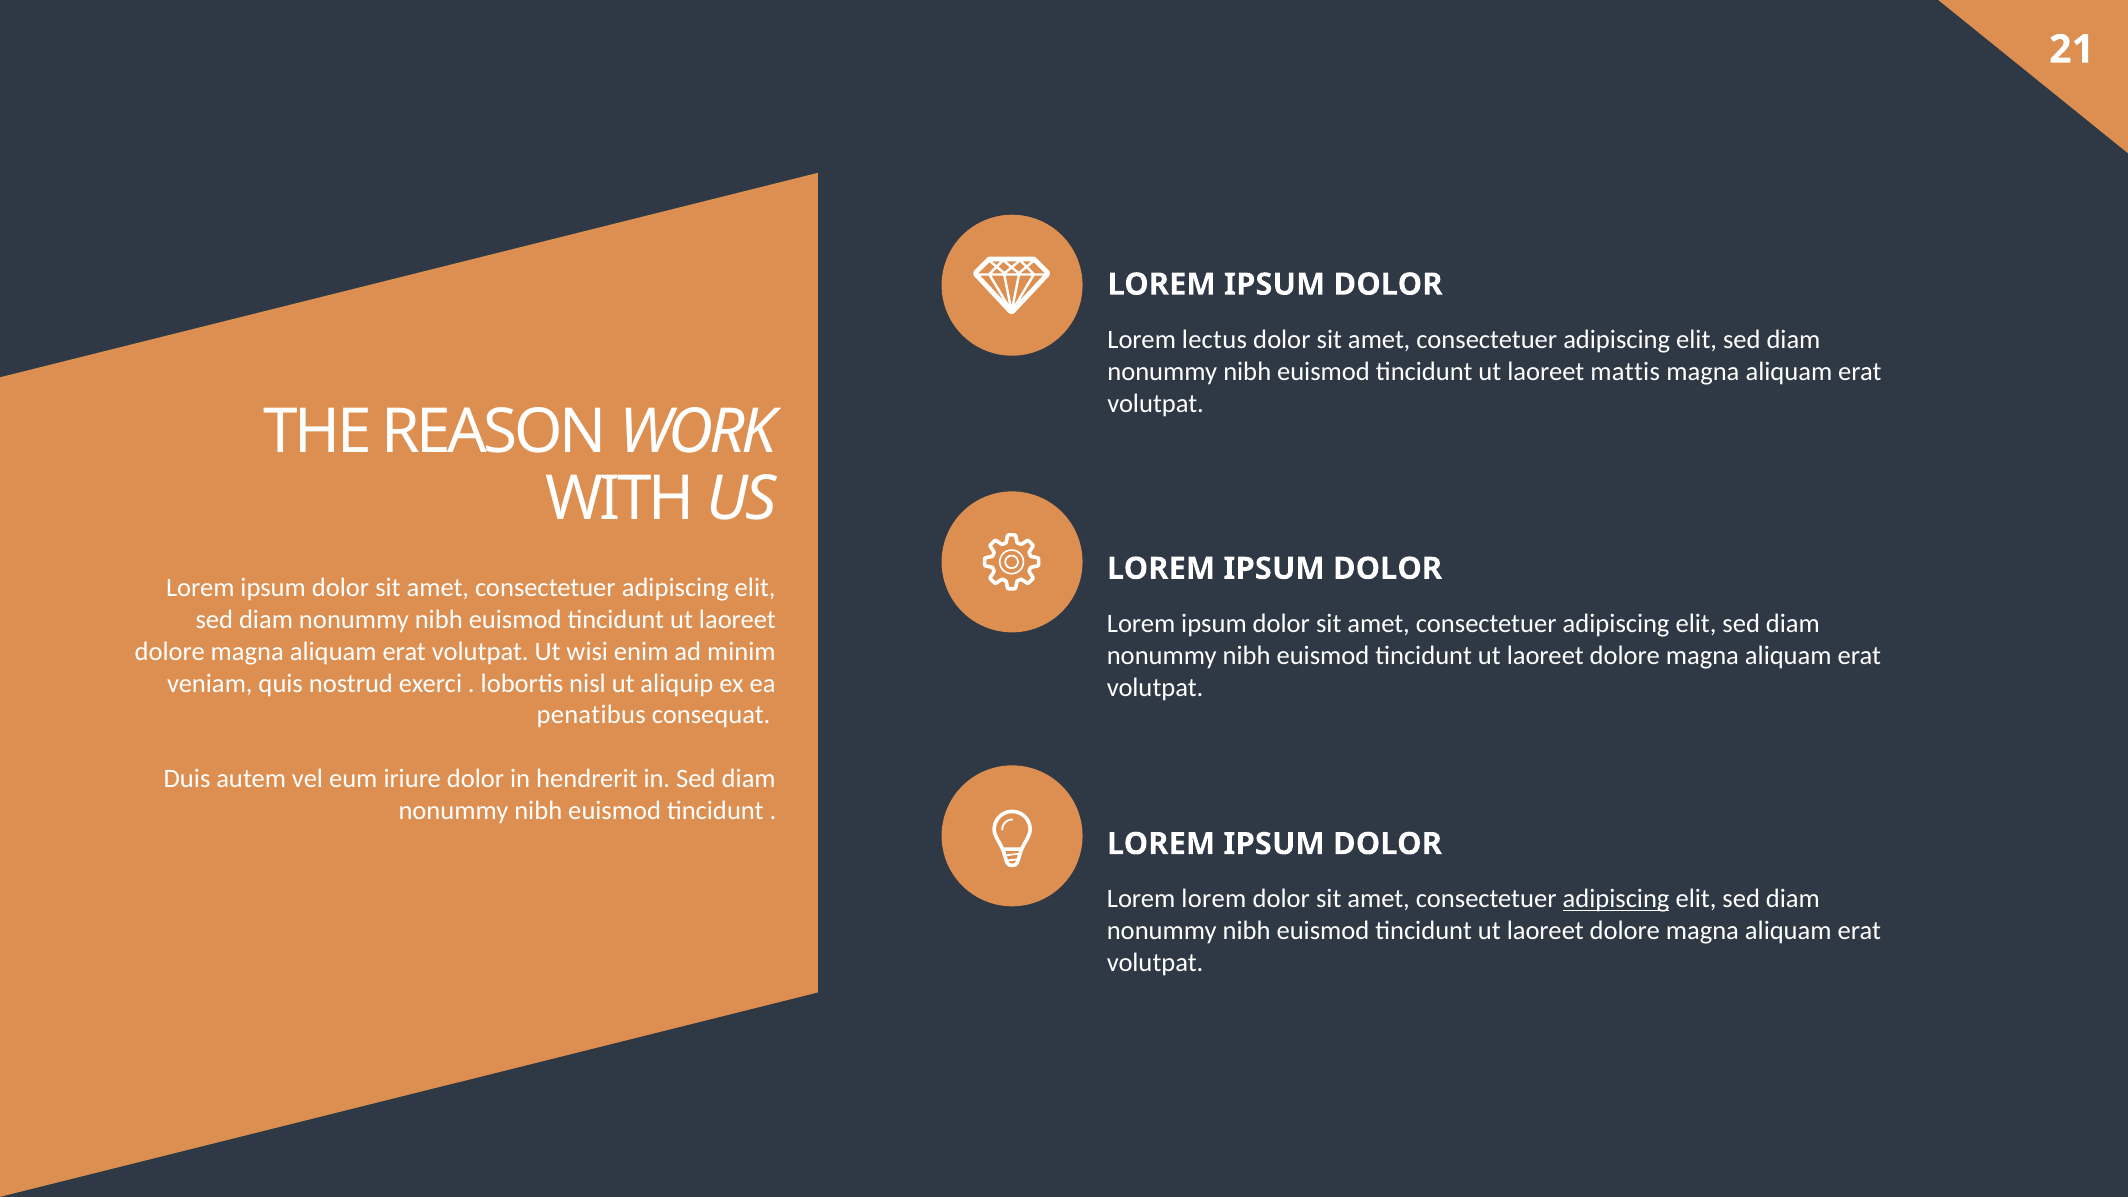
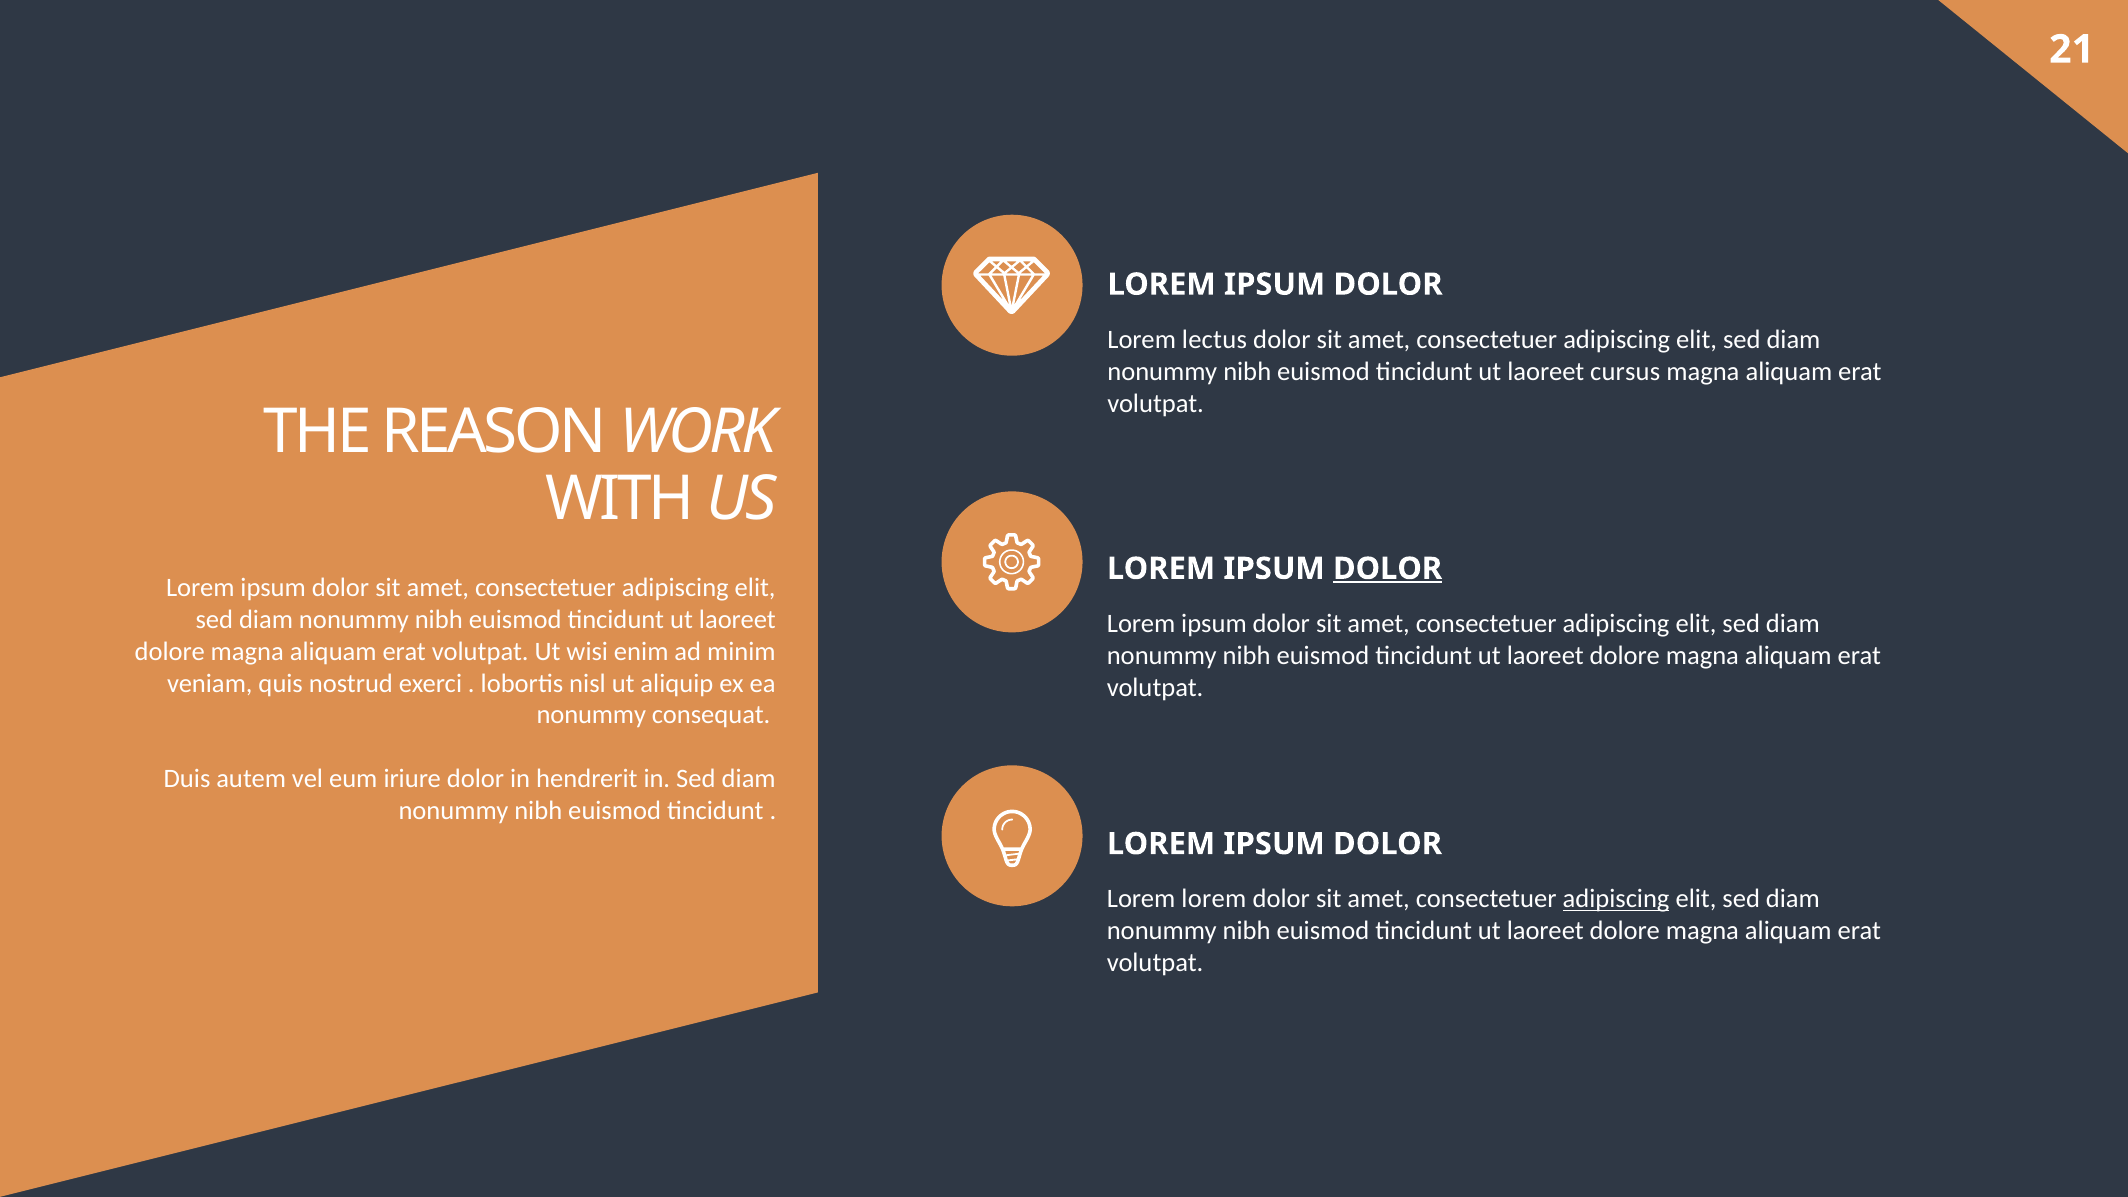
mattis: mattis -> cursus
DOLOR at (1388, 569) underline: none -> present
penatibus at (591, 715): penatibus -> nonummy
